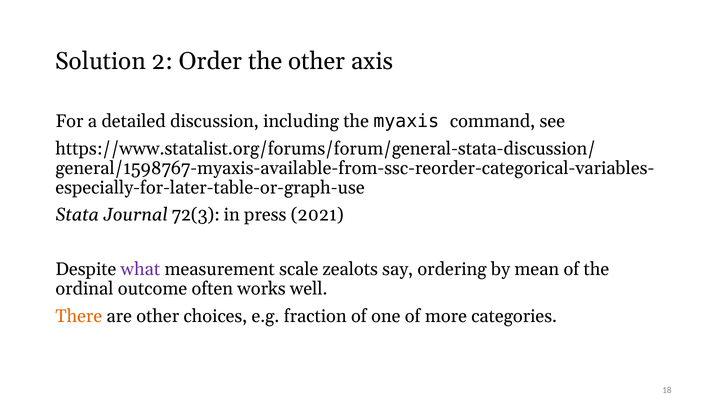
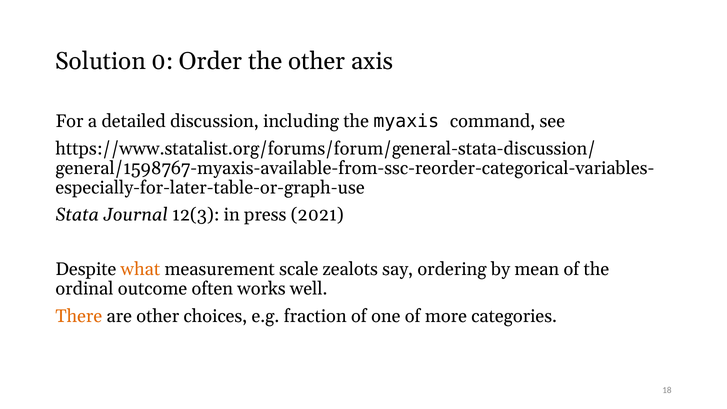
2: 2 -> 0
72(3: 72(3 -> 12(3
what colour: purple -> orange
